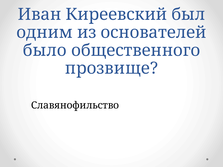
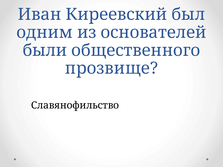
было: было -> были
